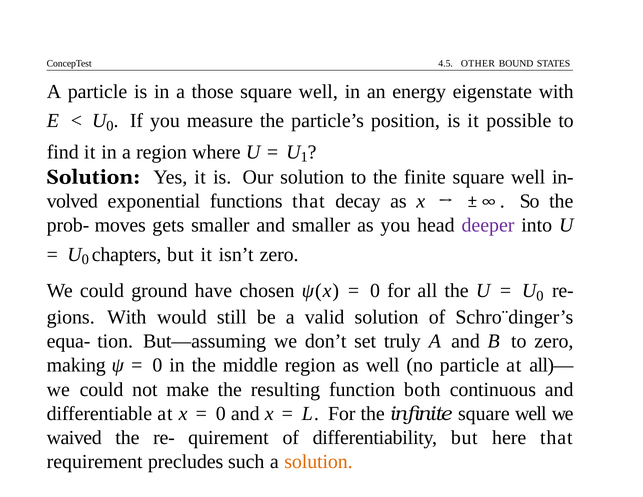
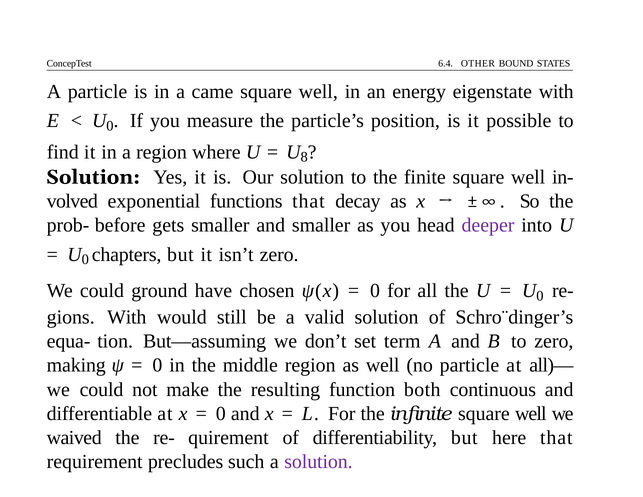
4.5: 4.5 -> 6.4
those: those -> came
1: 1 -> 8
moves: moves -> before
truly: truly -> term
solution at (318, 462) colour: orange -> purple
